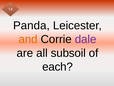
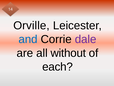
Panda: Panda -> Orville
and colour: orange -> blue
subsoil: subsoil -> without
